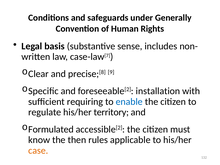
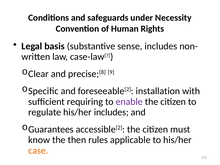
Generally: Generally -> Necessity
enable colour: blue -> purple
his/her territory: territory -> includes
Formulated: Formulated -> Guarantees
